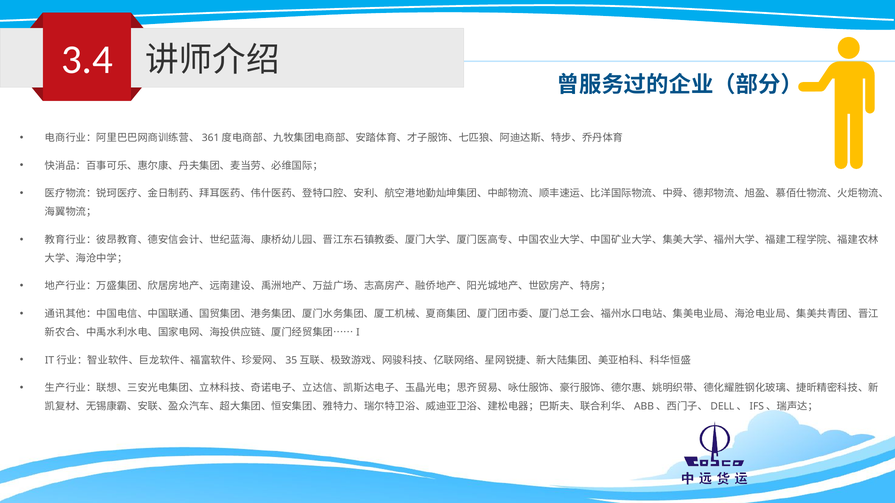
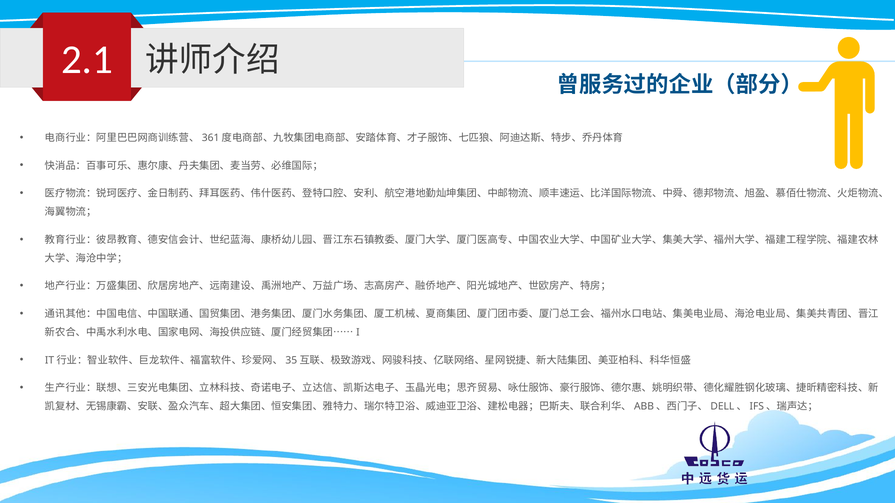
3.4: 3.4 -> 2.1
